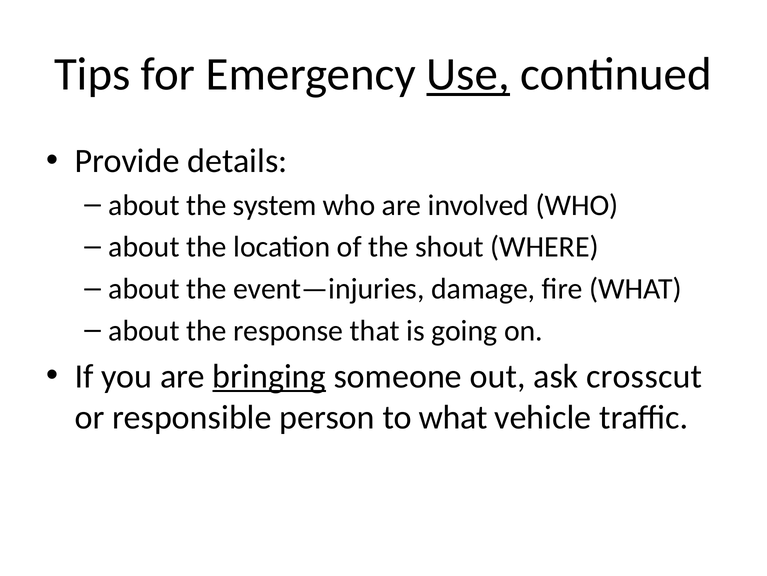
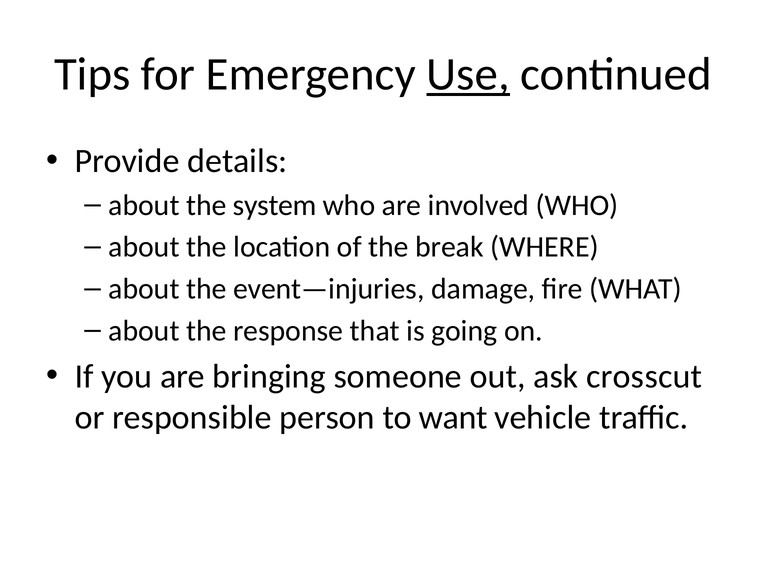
shout: shout -> break
bringing underline: present -> none
to what: what -> want
